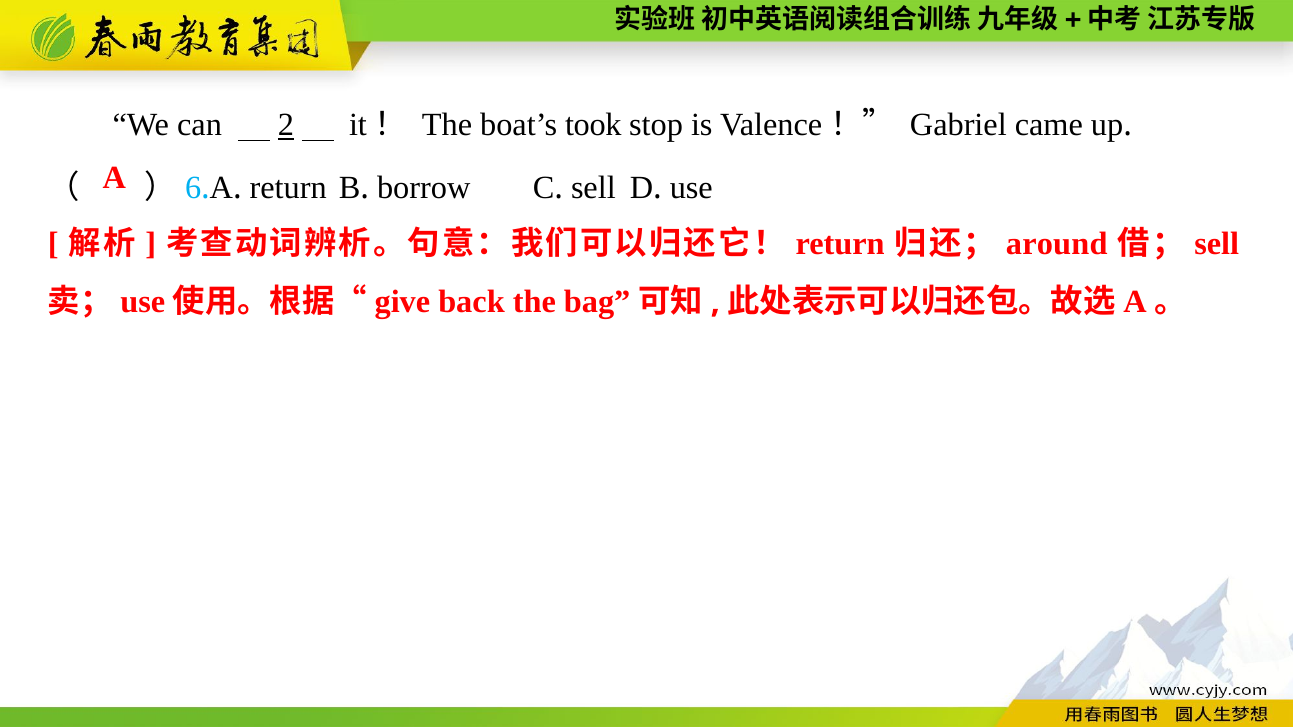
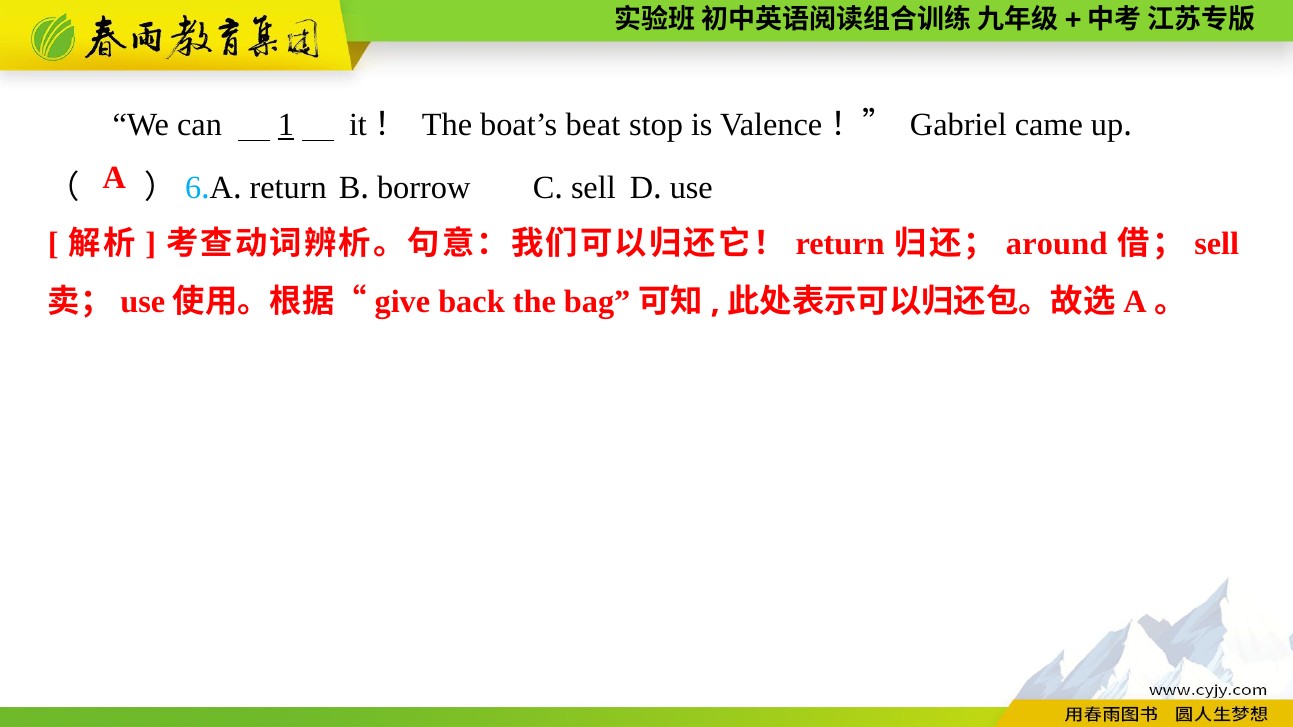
2: 2 -> 1
took: took -> beat
